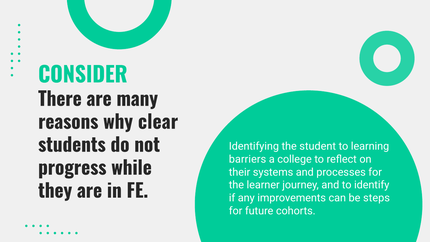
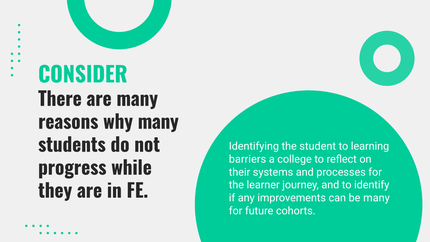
why clear: clear -> many
be steps: steps -> many
